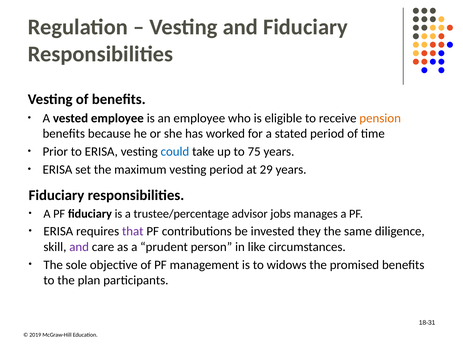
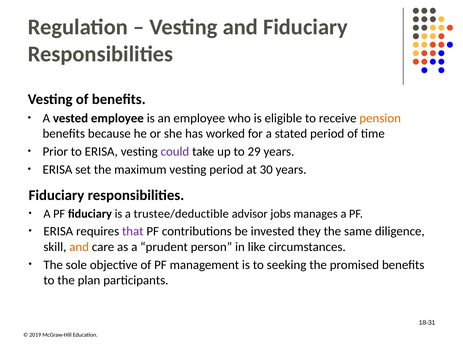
could colour: blue -> purple
75: 75 -> 29
29: 29 -> 30
trustee/percentage: trustee/percentage -> trustee/deductible
and at (79, 247) colour: purple -> orange
widows: widows -> seeking
